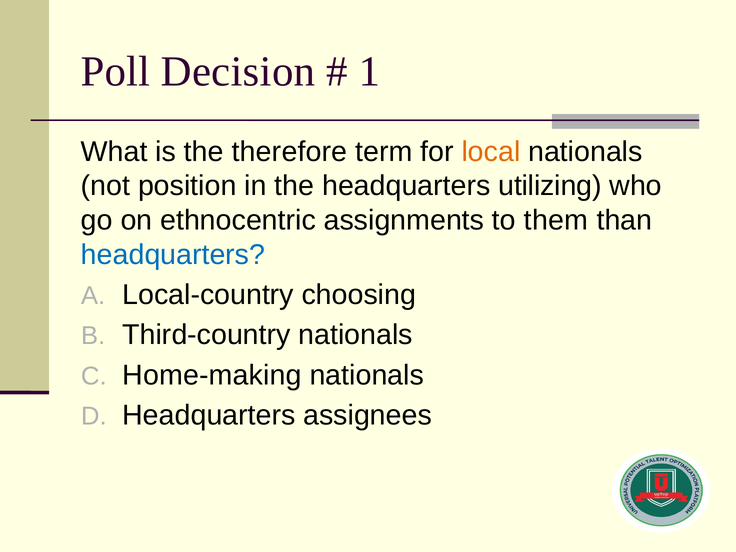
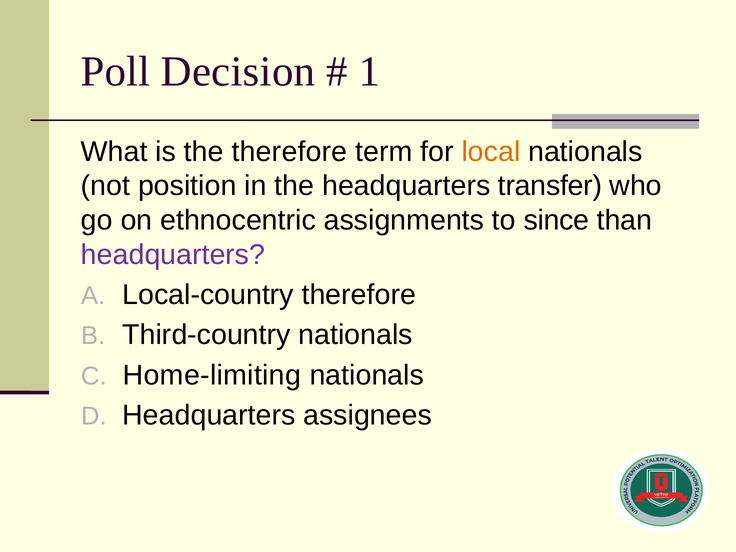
utilizing: utilizing -> transfer
them: them -> since
headquarters at (173, 255) colour: blue -> purple
Local-country choosing: choosing -> therefore
Home-making: Home-making -> Home-limiting
